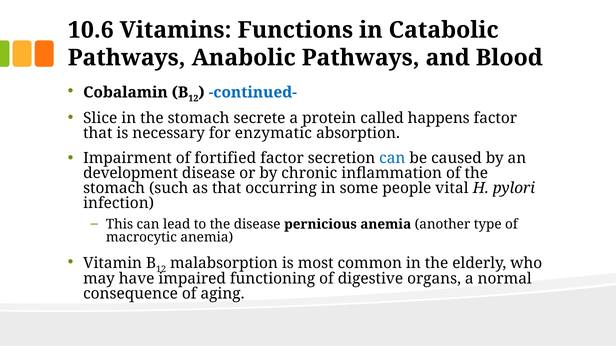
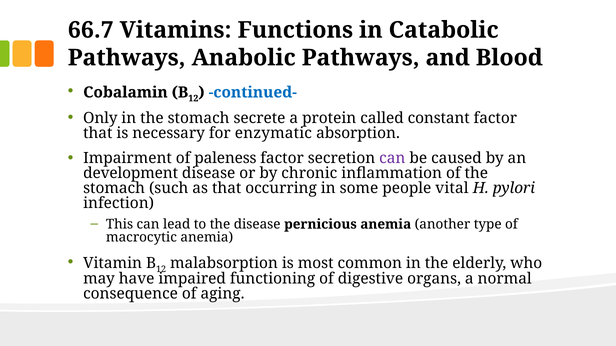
10.6: 10.6 -> 66.7
Slice: Slice -> Only
happens: happens -> constant
fortified: fortified -> paleness
can at (392, 159) colour: blue -> purple
